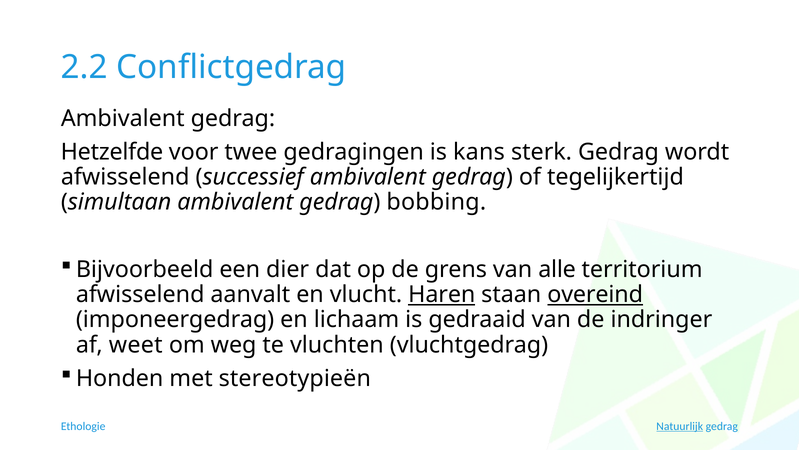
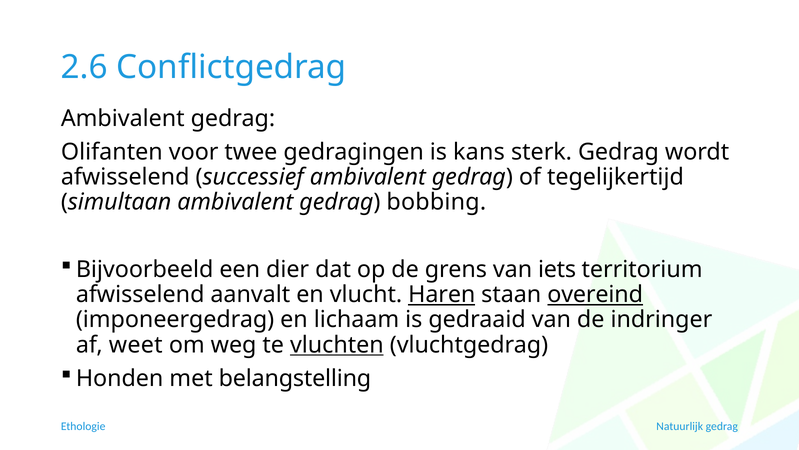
2.2: 2.2 -> 2.6
Hetzelfde: Hetzelfde -> Olifanten
alle: alle -> iets
vluchten underline: none -> present
stereotypieën: stereotypieën -> belangstelling
Natuurlijk underline: present -> none
